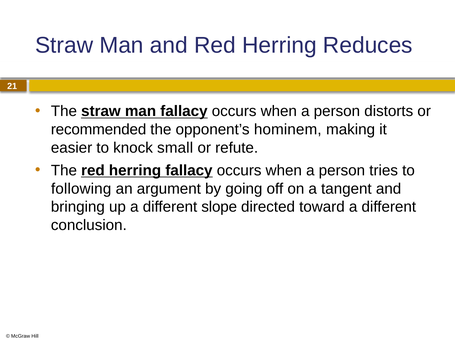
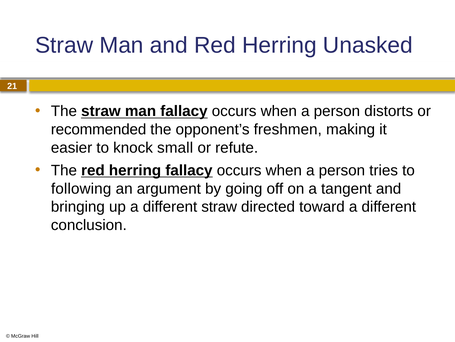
Reduces: Reduces -> Unasked
hominem: hominem -> freshmen
different slope: slope -> straw
